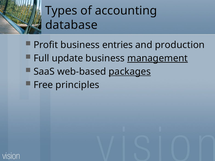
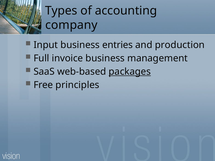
database: database -> company
Profit: Profit -> Input
update: update -> invoice
management underline: present -> none
